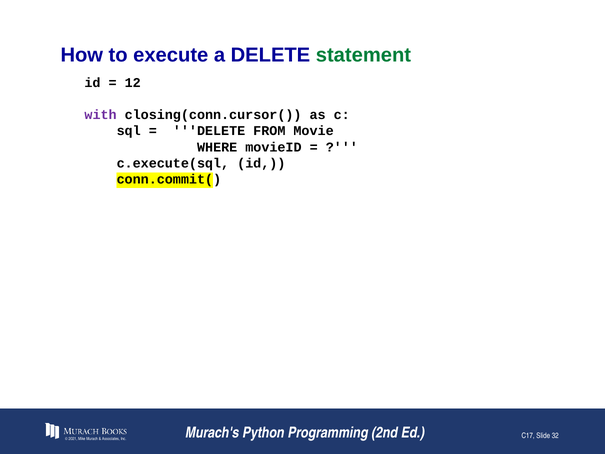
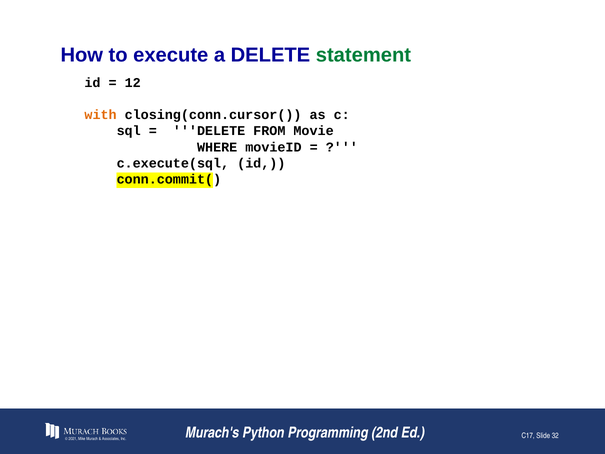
with colour: purple -> orange
